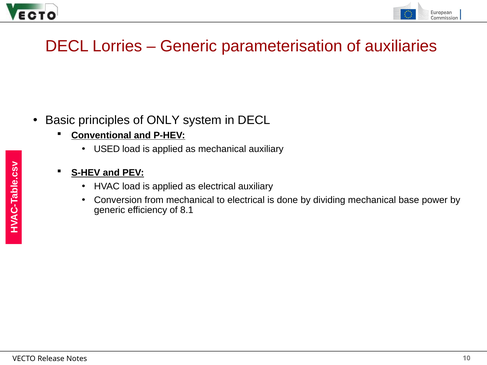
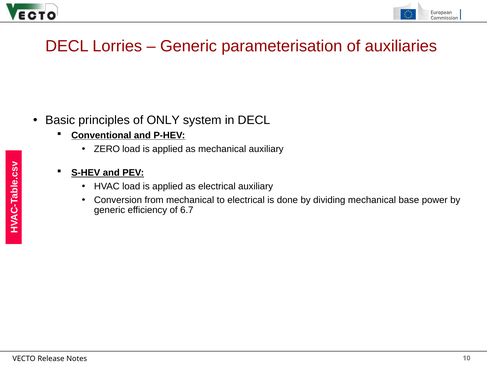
USED: USED -> ZERO
8.1: 8.1 -> 6.7
